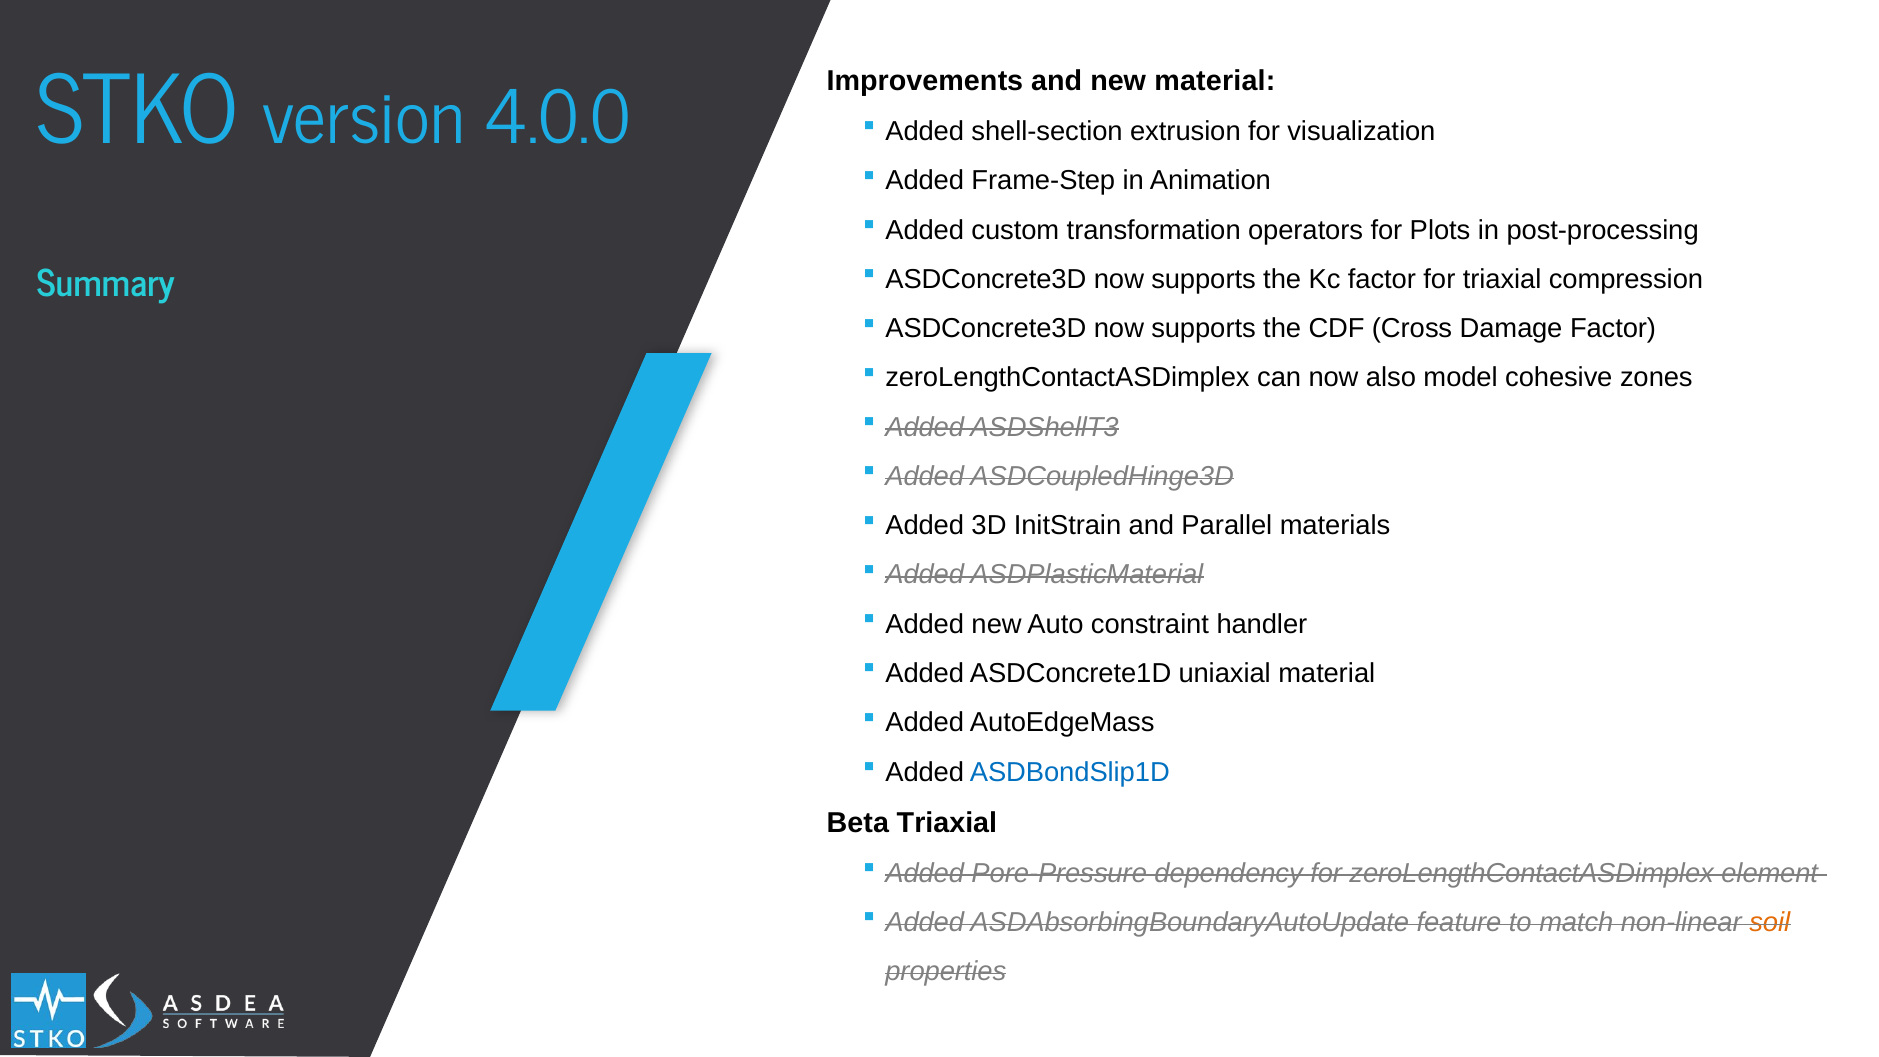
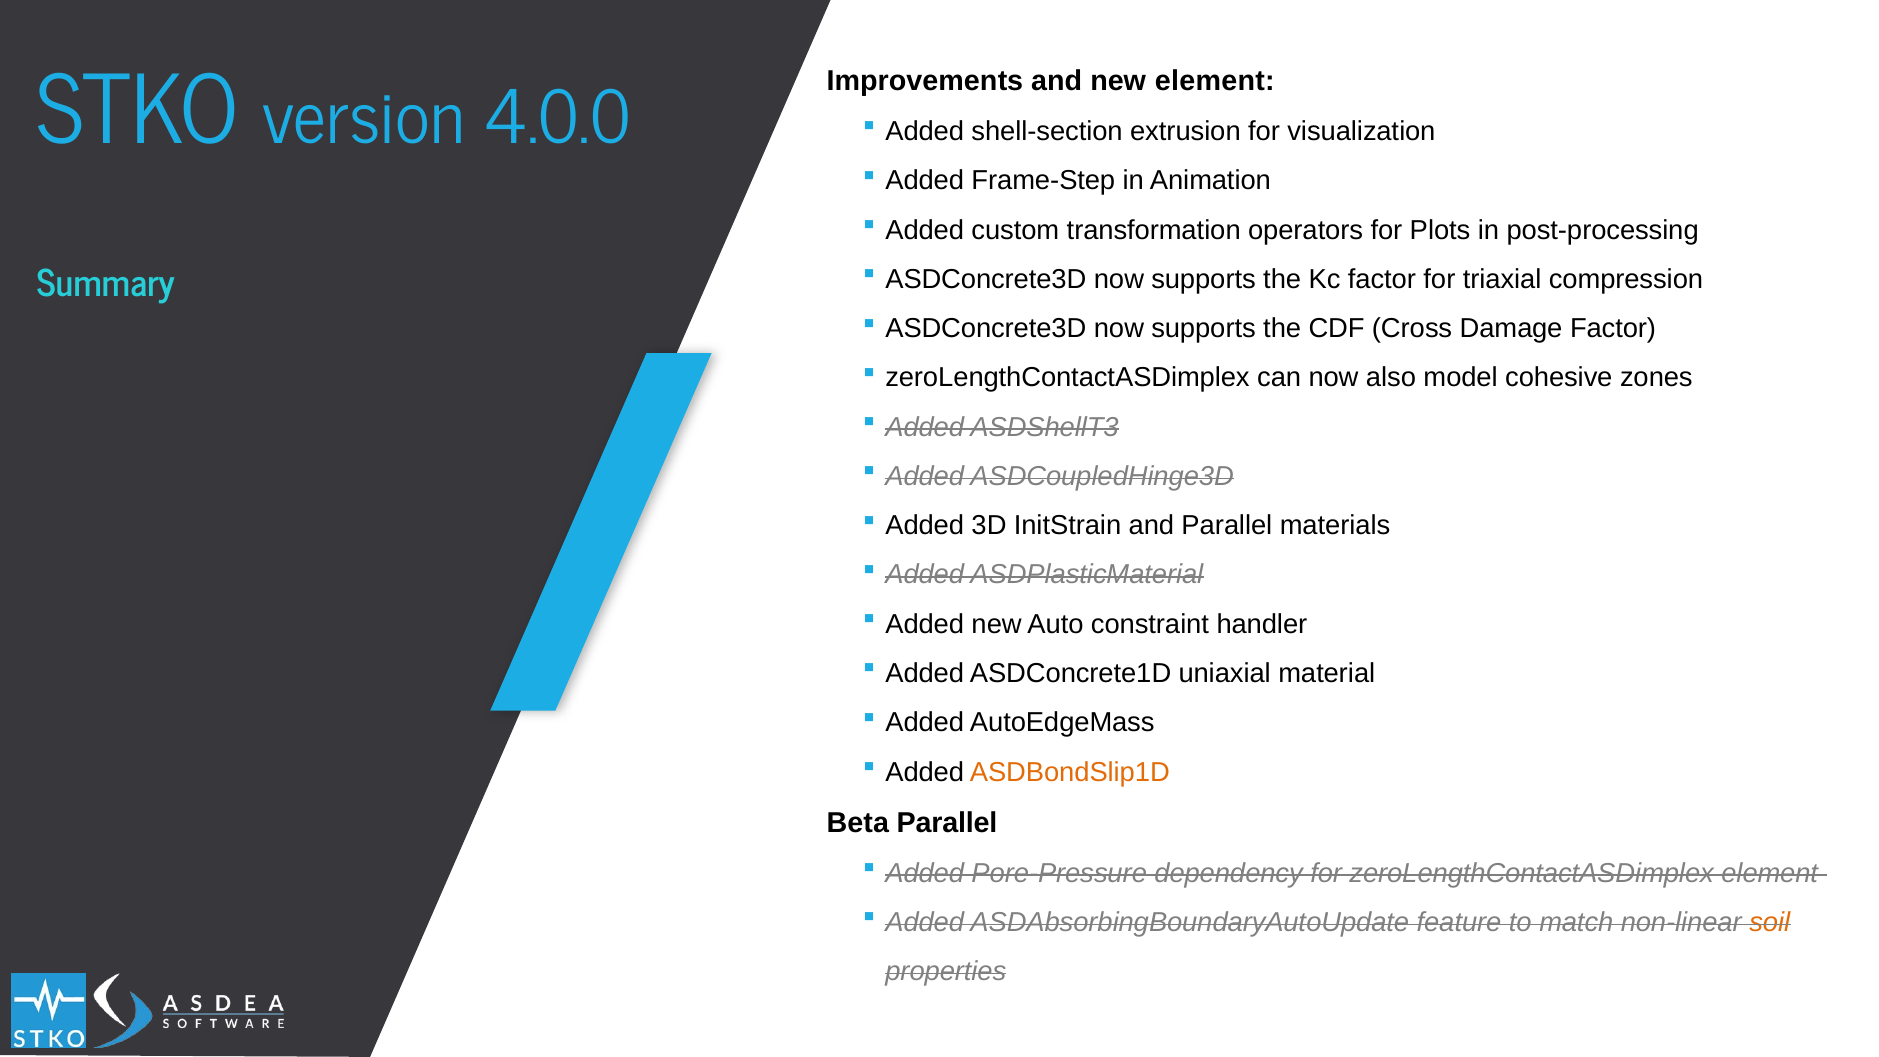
new material: material -> element
ASDBondSlip1D colour: blue -> orange
Beta Triaxial: Triaxial -> Parallel
